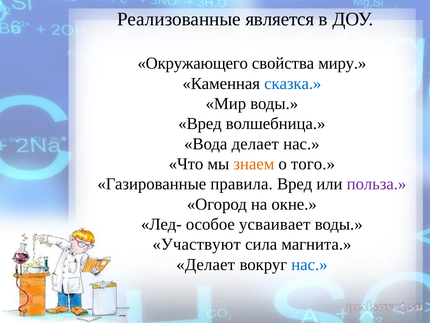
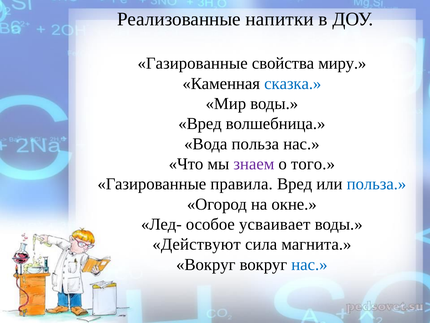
является: является -> напитки
Окружающего at (193, 63): Окружающего -> Газированные
Вода делает: делает -> польза
знаем colour: orange -> purple
польза at (376, 184) colour: purple -> blue
Участвуют: Участвуют -> Действуют
Делает at (206, 264): Делает -> Вокруг
